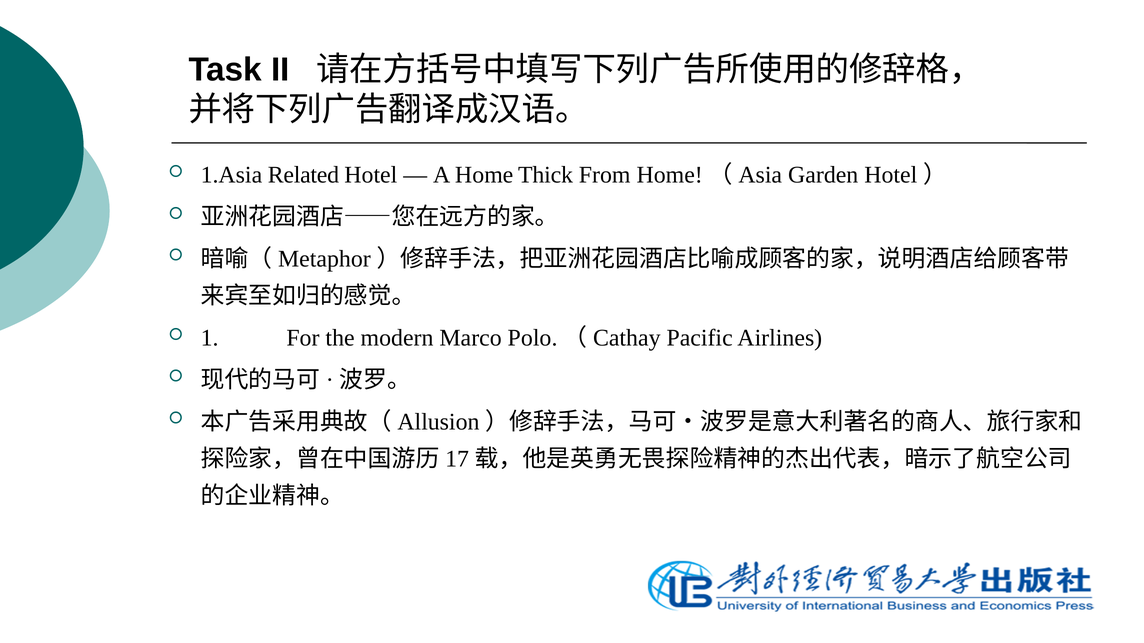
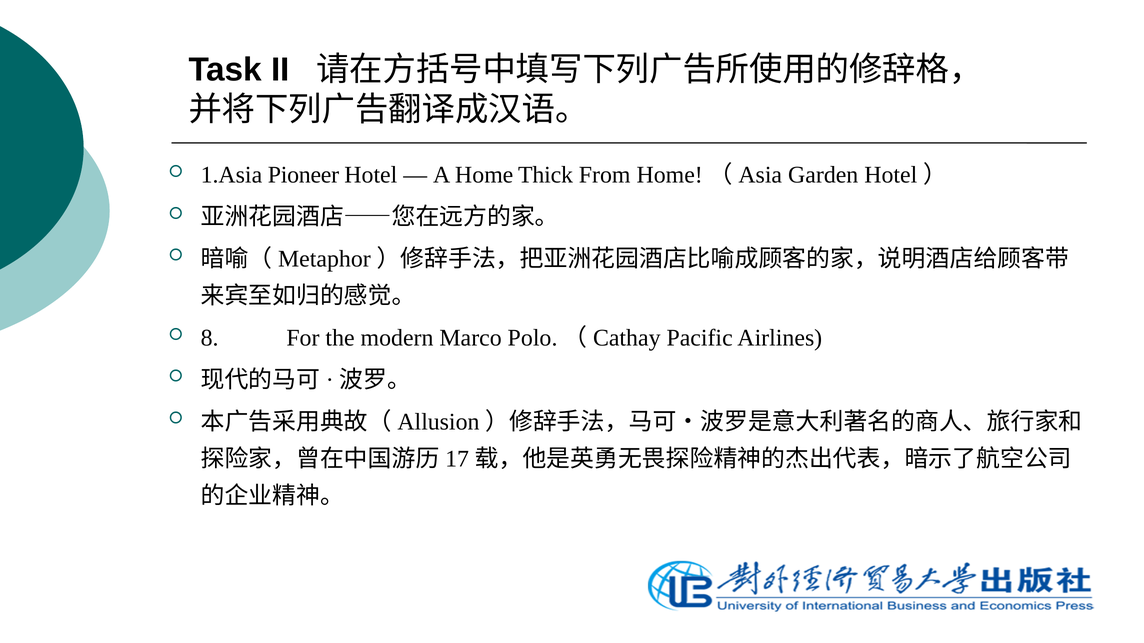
Related: Related -> Pioneer
1: 1 -> 8
